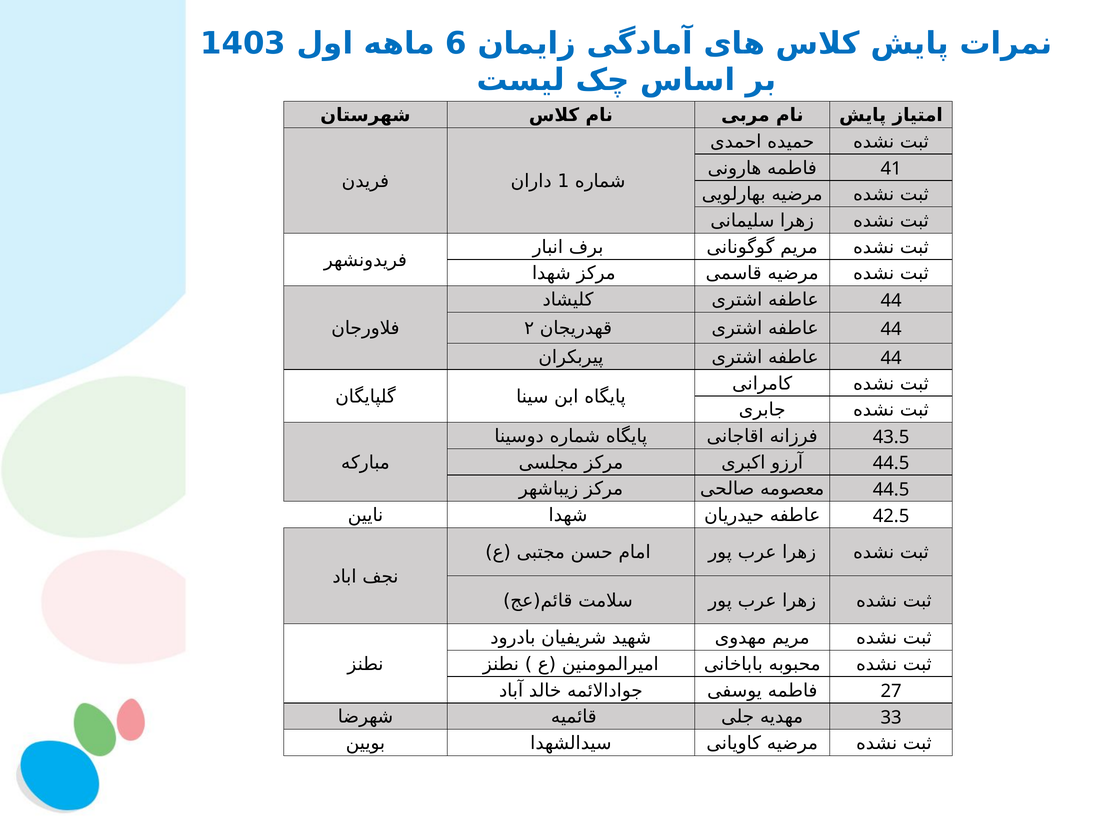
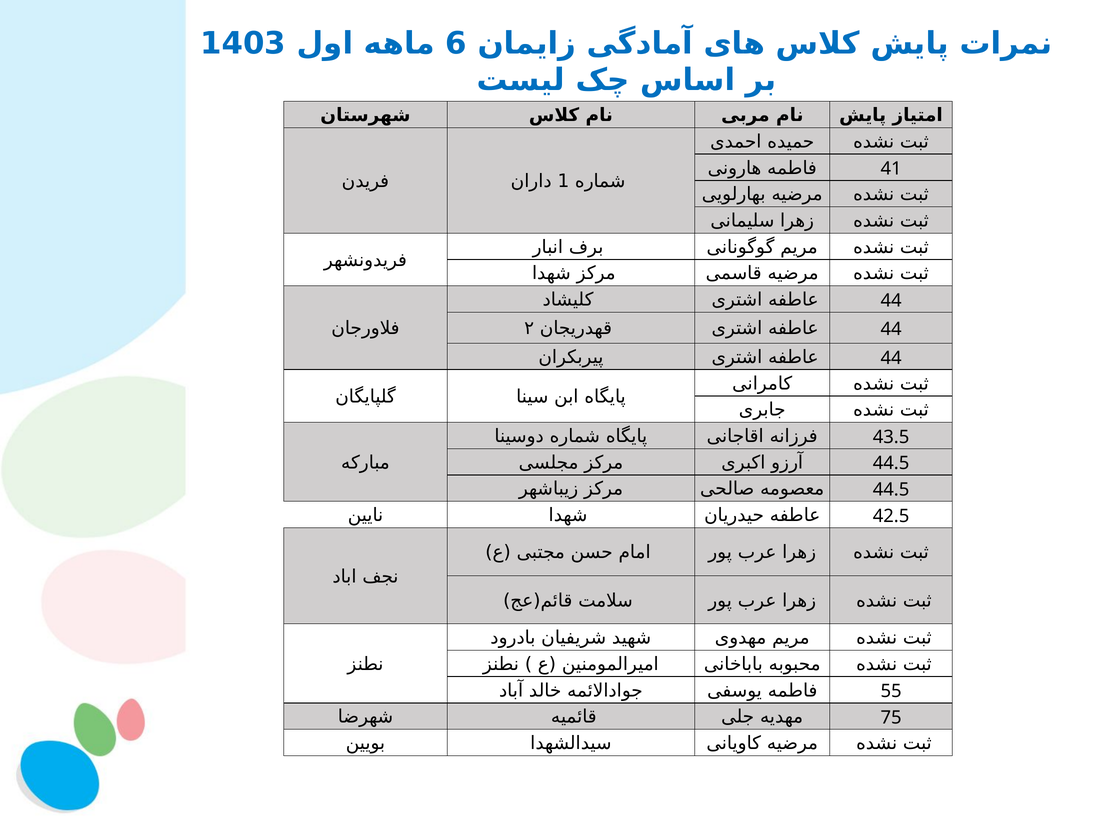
27: 27 -> 55
33: 33 -> 75
